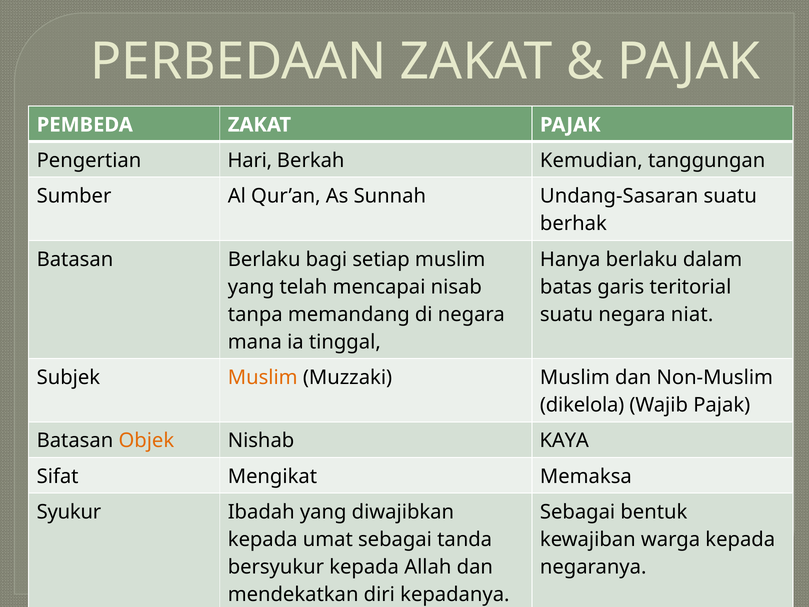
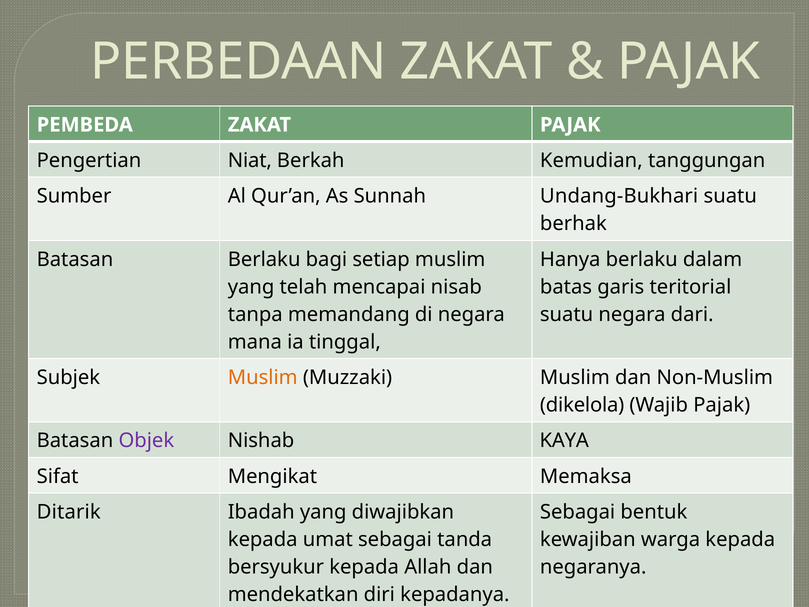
Hari: Hari -> Niat
Undang-Sasaran: Undang-Sasaran -> Undang-Bukhari
niat: niat -> dari
Objek colour: orange -> purple
Syukur: Syukur -> Ditarik
